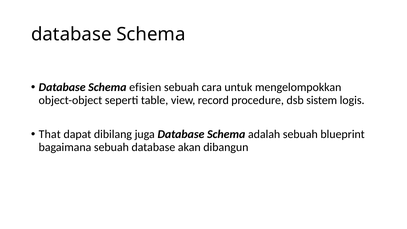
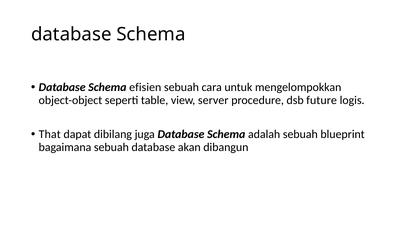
record: record -> server
sistem: sistem -> future
